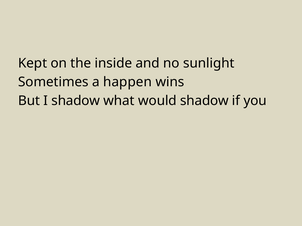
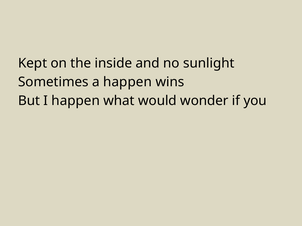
I shadow: shadow -> happen
would shadow: shadow -> wonder
